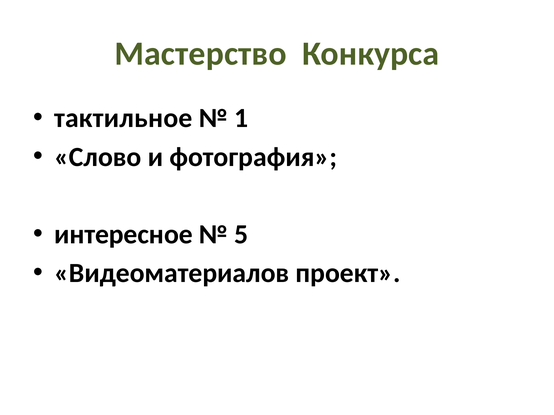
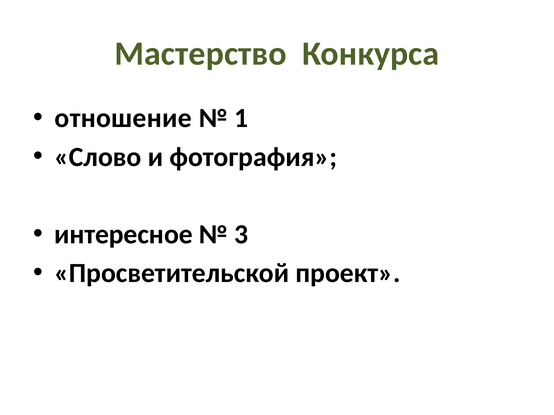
тактильное: тактильное -> отношение
5: 5 -> 3
Видеоматериалов: Видеоматериалов -> Просветительской
